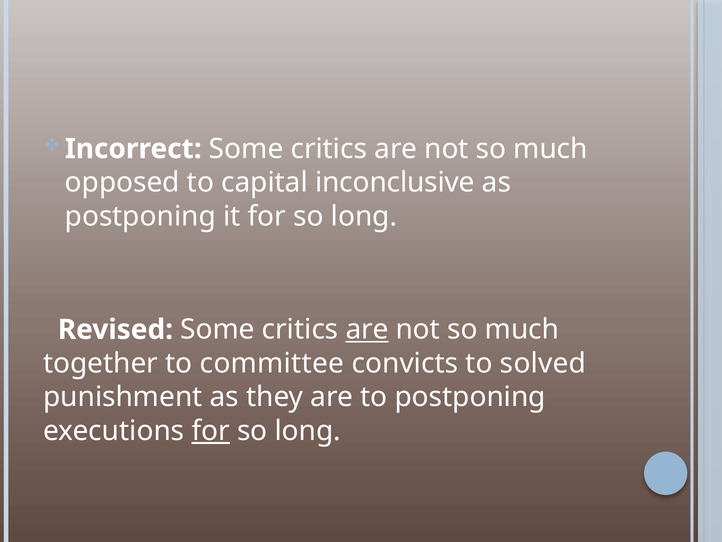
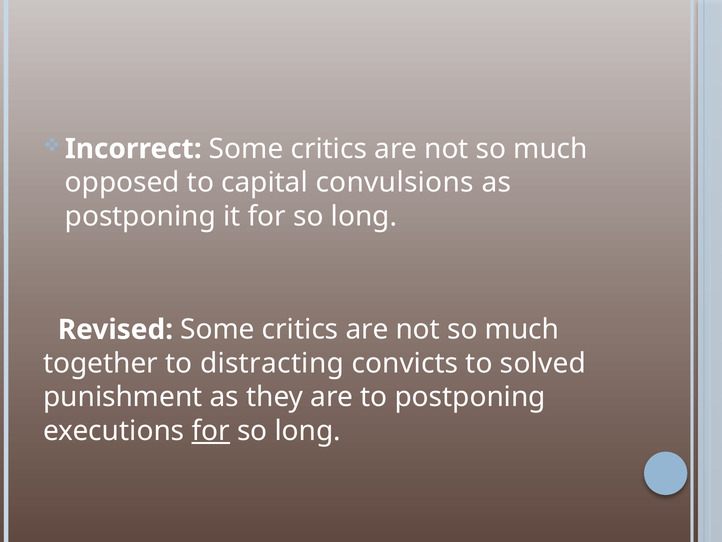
inconclusive: inconclusive -> convulsions
are at (367, 329) underline: present -> none
committee: committee -> distracting
